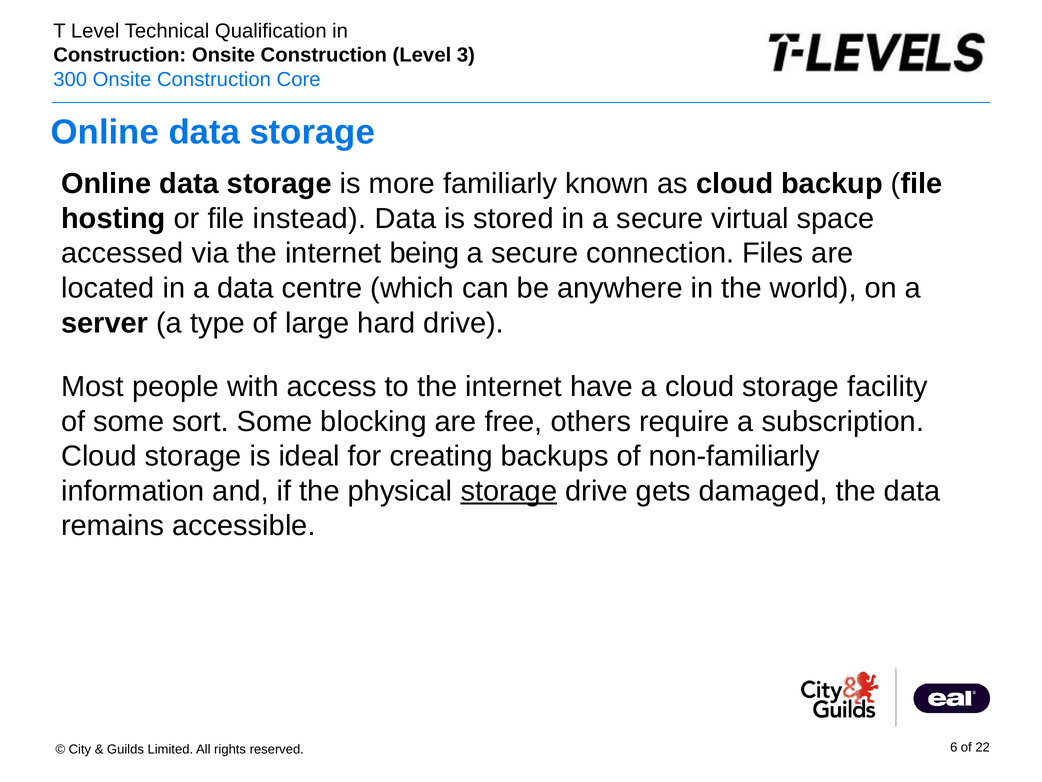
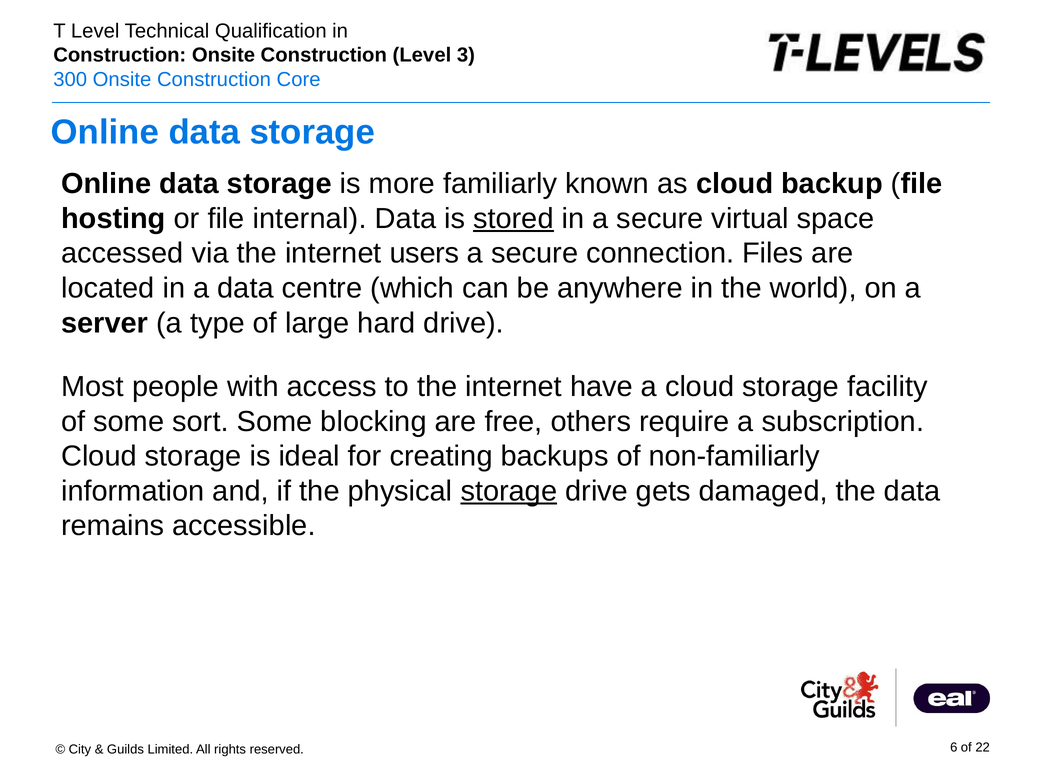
instead: instead -> internal
stored underline: none -> present
being: being -> users
